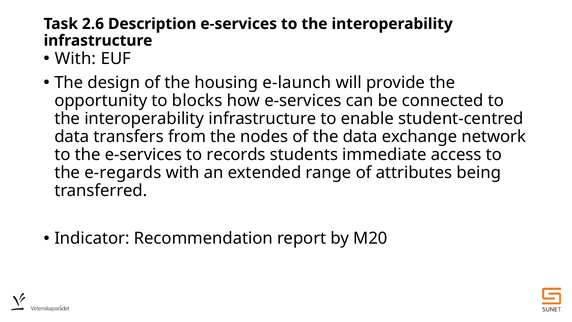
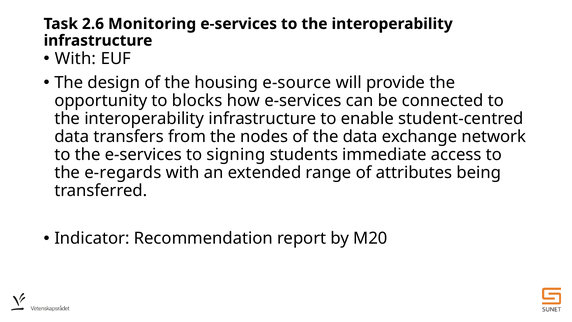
Description: Description -> Monitoring
e-launch: e-launch -> e-source
records: records -> signing
